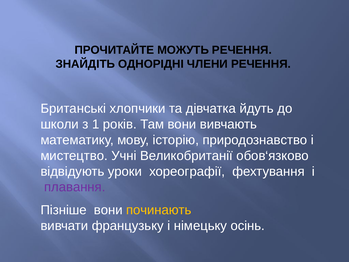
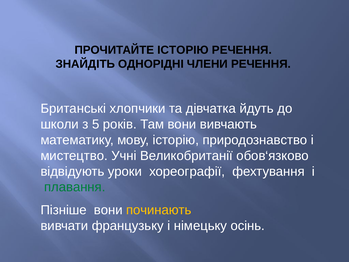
ПРОЧИТАЙТЕ МОЖУТЬ: МОЖУТЬ -> ІСТОРІЮ
1: 1 -> 5
плавання colour: purple -> green
